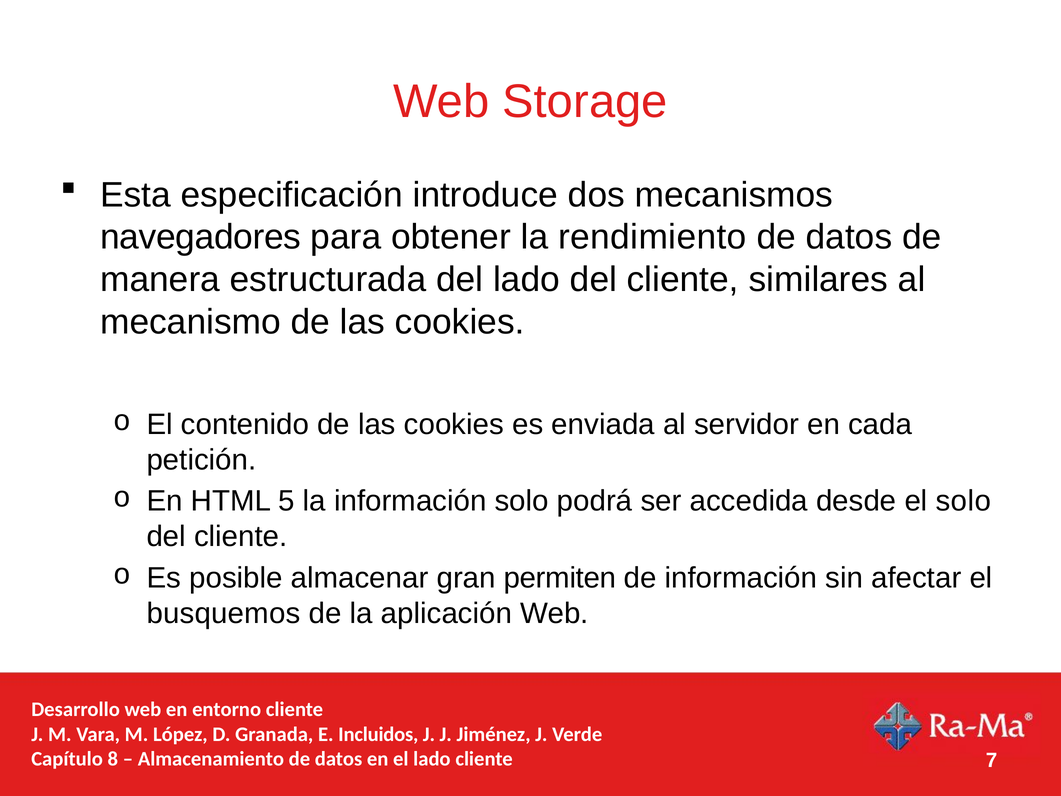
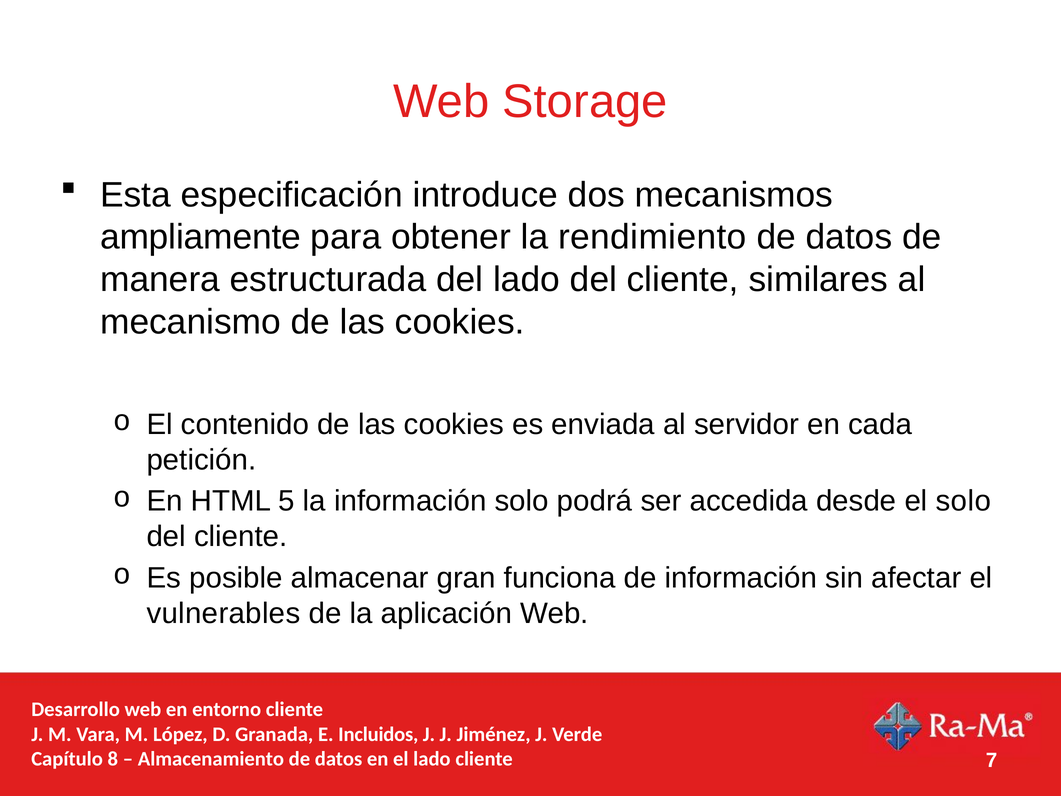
navegadores: navegadores -> ampliamente
permiten: permiten -> funciona
busquemos: busquemos -> vulnerables
